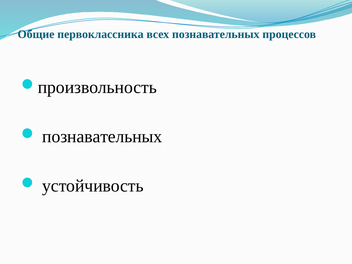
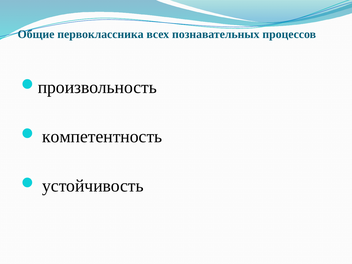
познавательных at (102, 137): познавательных -> компетентность
